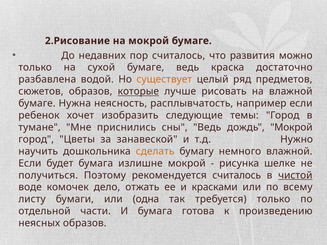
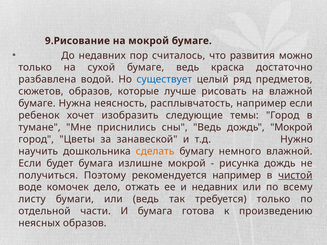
2.Рисование: 2.Рисование -> 9.Рисование
существует colour: orange -> blue
которые underline: present -> none
рисунка шелке: шелке -> дождь
рекомендуется считалось: считалось -> например
и красками: красками -> недавних
или одна: одна -> ведь
